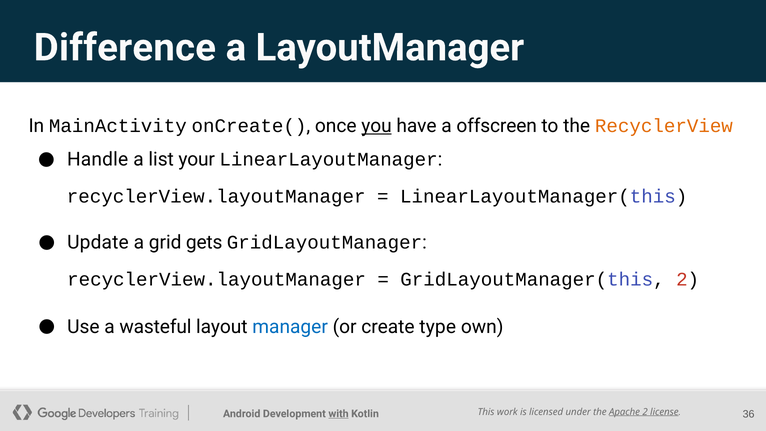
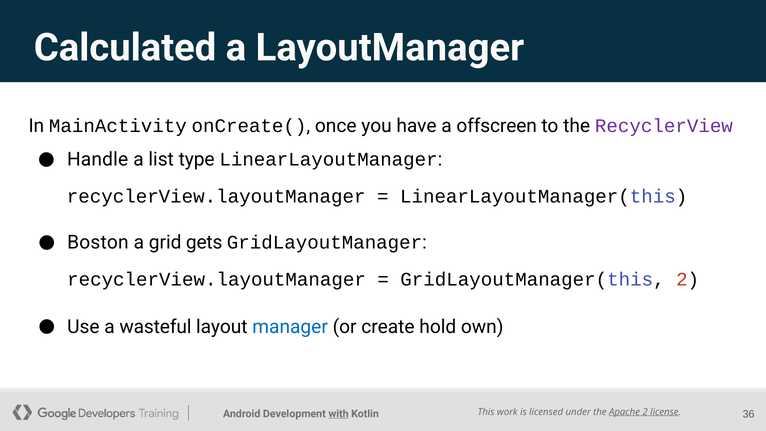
Difference: Difference -> Calculated
you underline: present -> none
RecyclerView colour: orange -> purple
your: your -> type
Update: Update -> Boston
type: type -> hold
